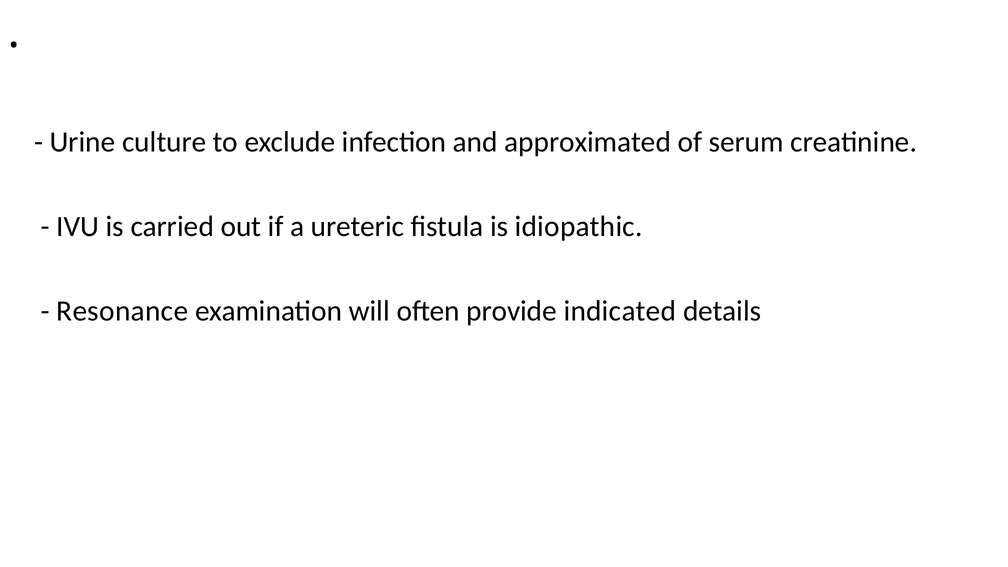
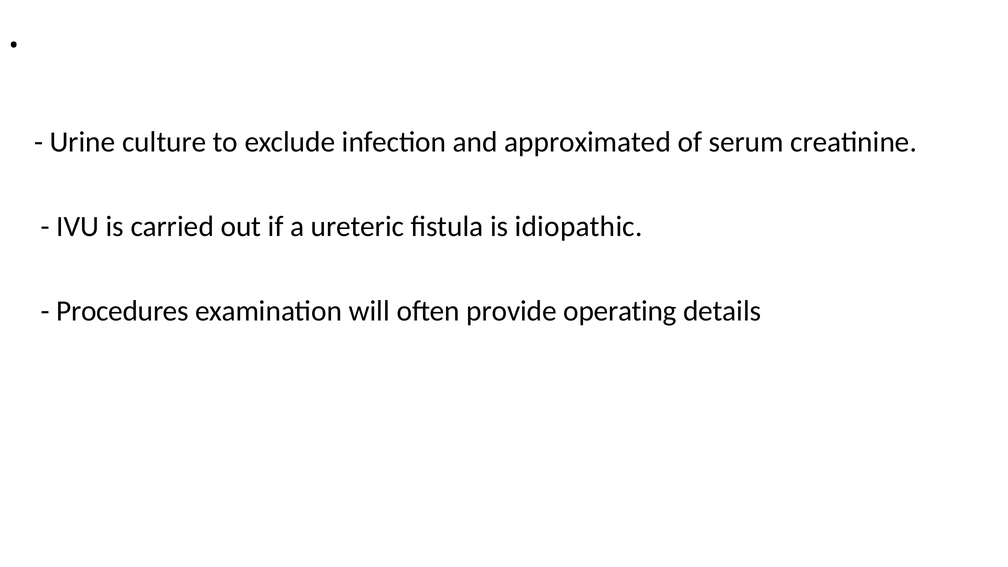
Resonance: Resonance -> Procedures
indicated: indicated -> operating
